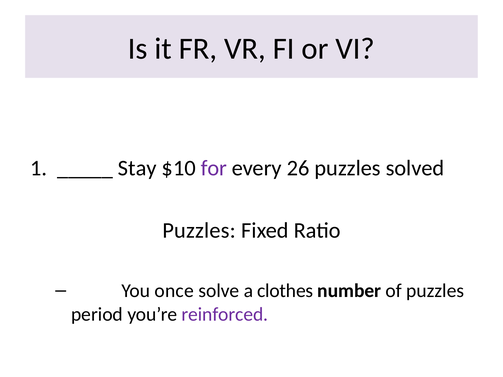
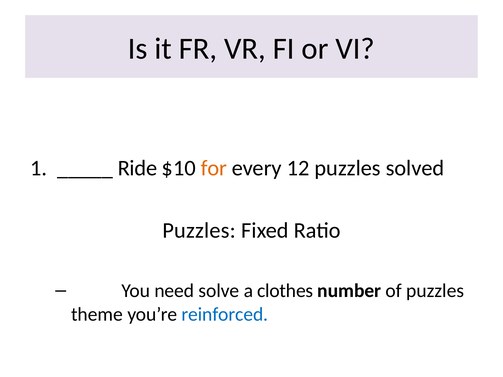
Stay: Stay -> Ride
for colour: purple -> orange
26: 26 -> 12
once: once -> need
period: period -> theme
reinforced colour: purple -> blue
